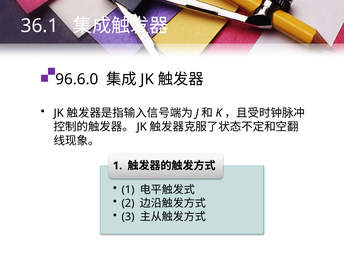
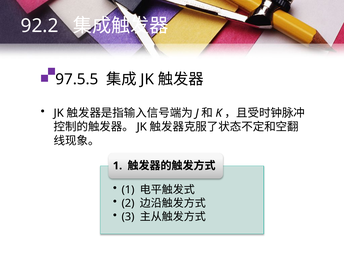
36.1: 36.1 -> 92.2
96.6.0: 96.6.0 -> 97.5.5
